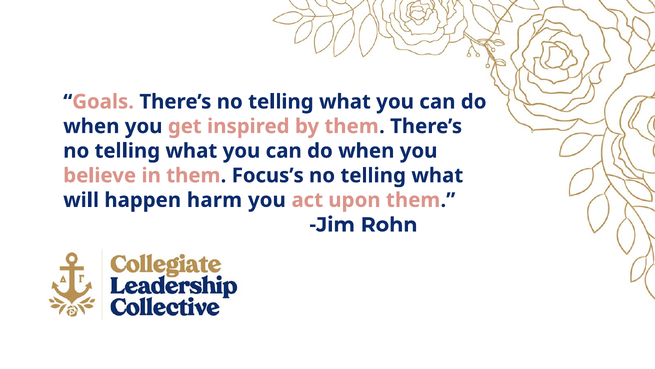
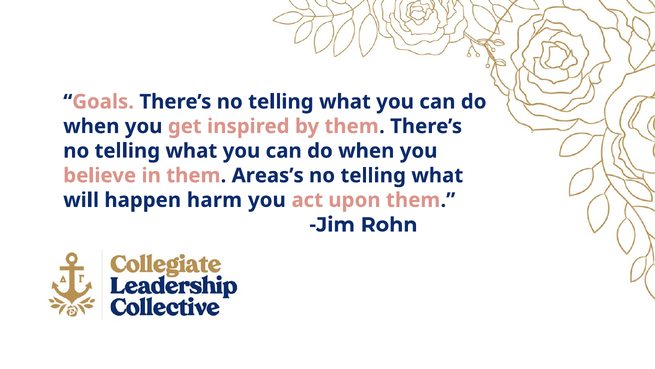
Focus’s: Focus’s -> Areas’s
